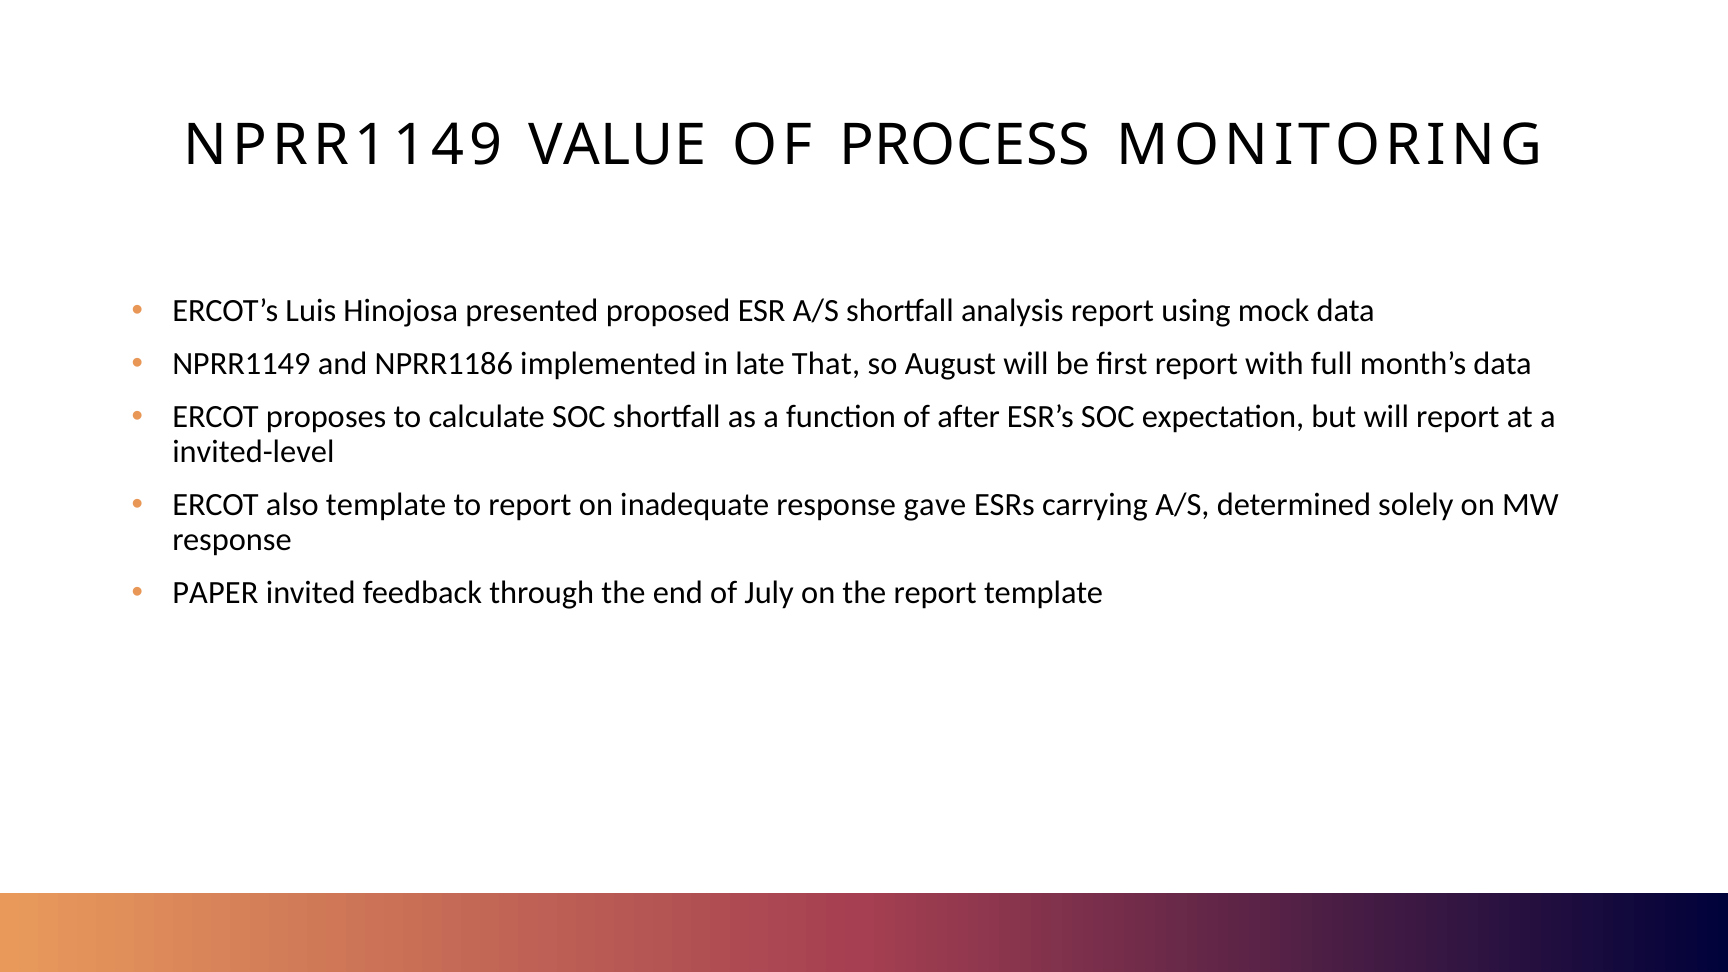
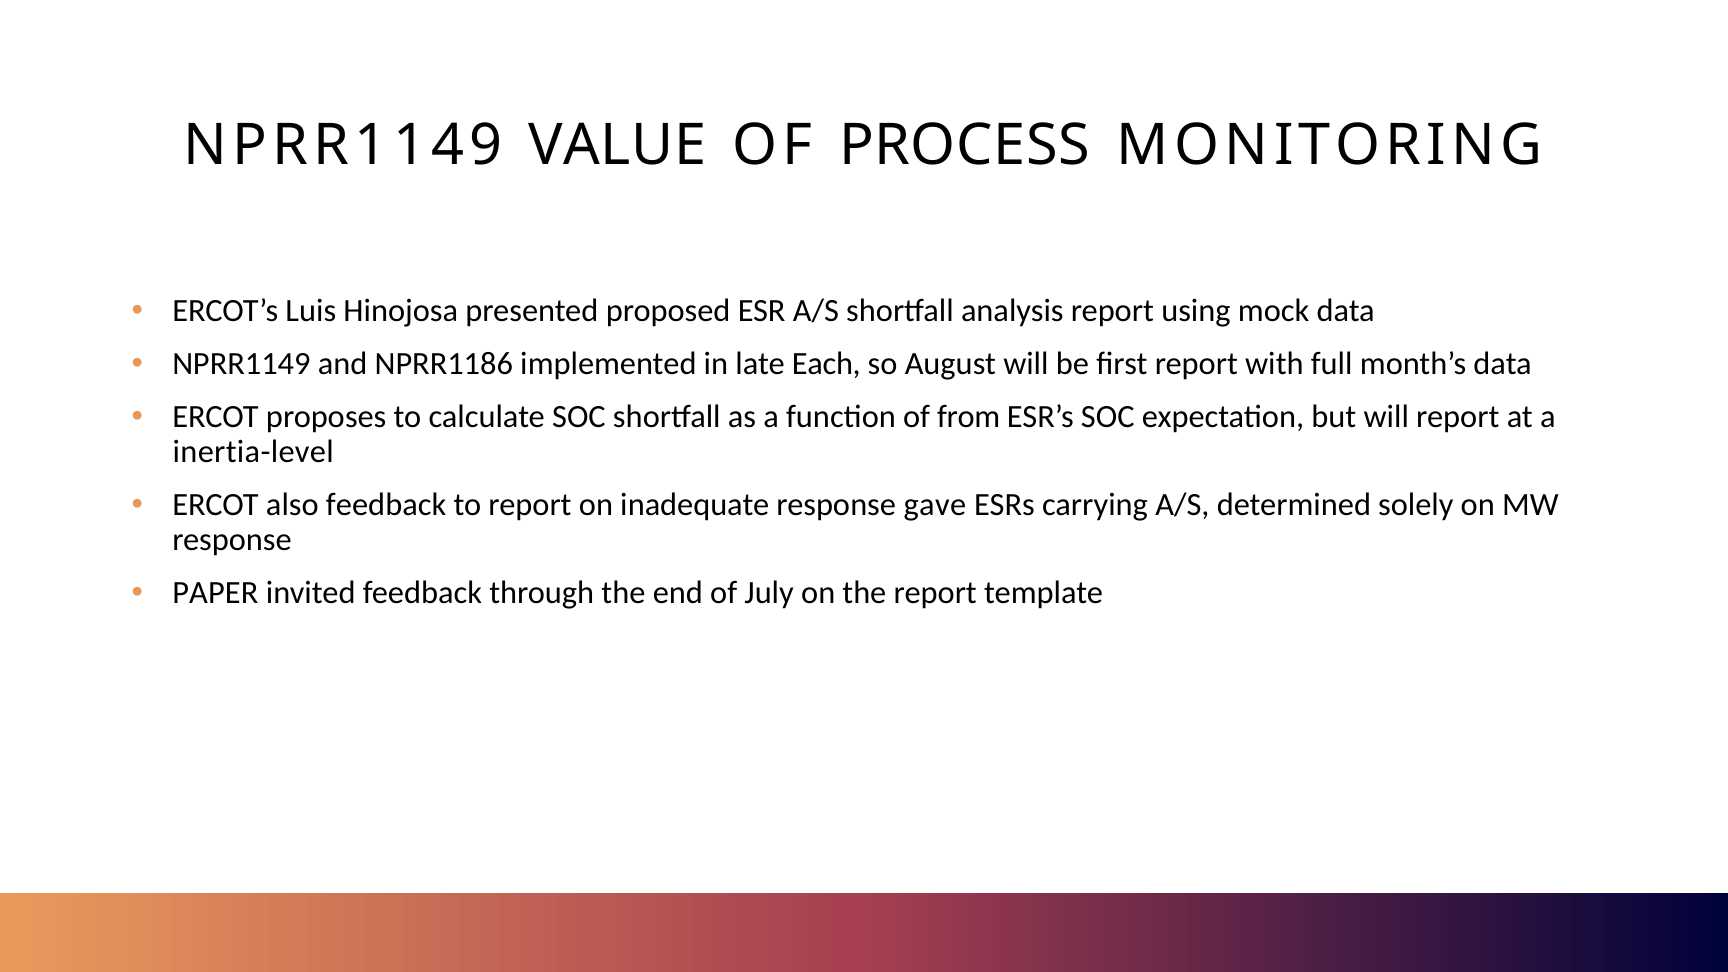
That: That -> Each
after: after -> from
invited-level: invited-level -> inertia-level
also template: template -> feedback
